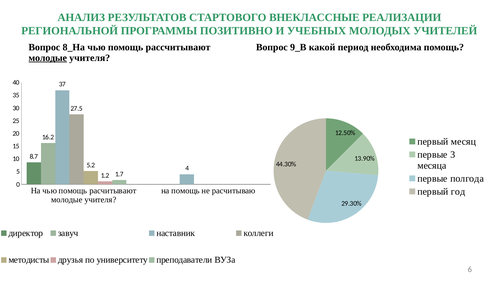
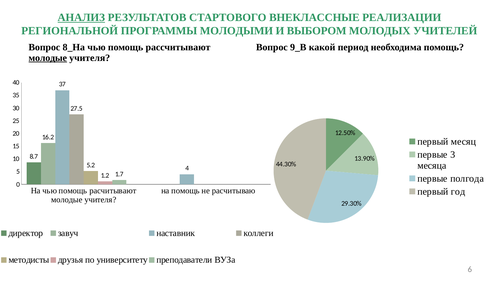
АНАЛИЗ underline: none -> present
ПОЗИТИВНО: ПОЗИТИВНО -> МОЛОДЫМИ
УЧЕБНЫХ: УЧЕБНЫХ -> ВЫБОРОМ
